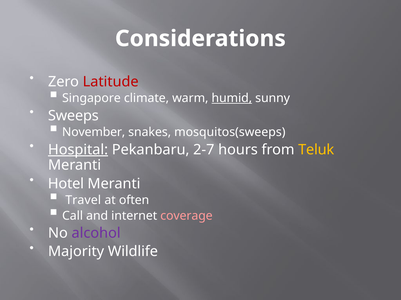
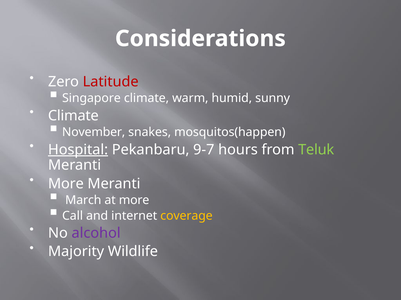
humid underline: present -> none
Sweeps at (73, 116): Sweeps -> Climate
mosquitos(sweeps: mosquitos(sweeps -> mosquitos(happen
2-7: 2-7 -> 9-7
Teluk colour: yellow -> light green
Hotel at (66, 184): Hotel -> More
Travel: Travel -> March
at often: often -> more
coverage colour: pink -> yellow
